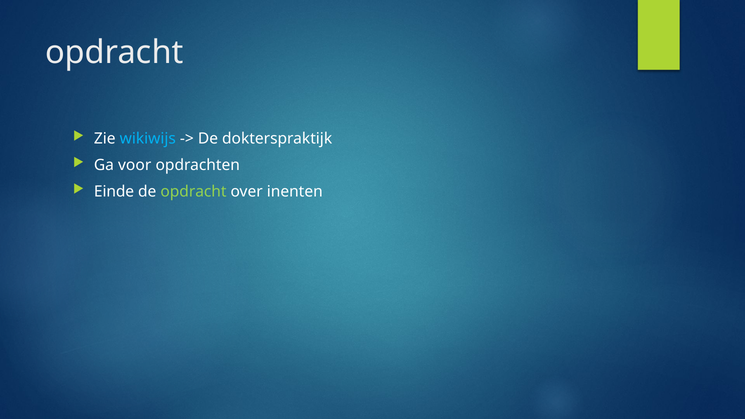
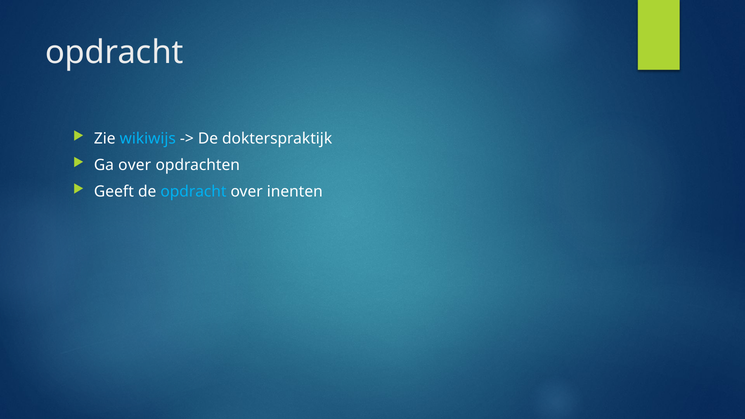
Ga voor: voor -> over
Einde: Einde -> Geeft
opdracht at (194, 191) colour: light green -> light blue
